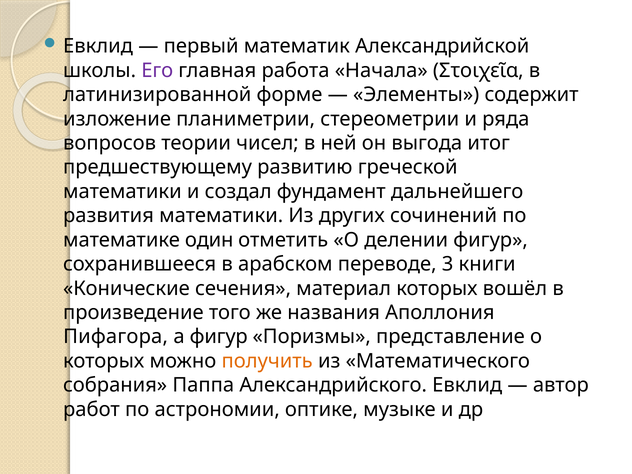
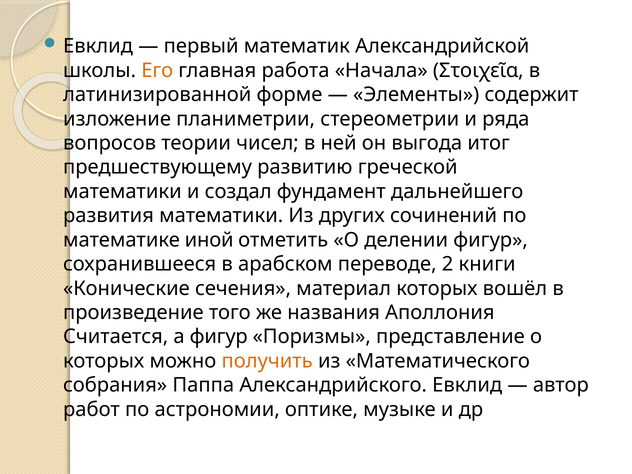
Его colour: purple -> orange
один: один -> иной
3: 3 -> 2
Пифагора: Пифагора -> Считается
